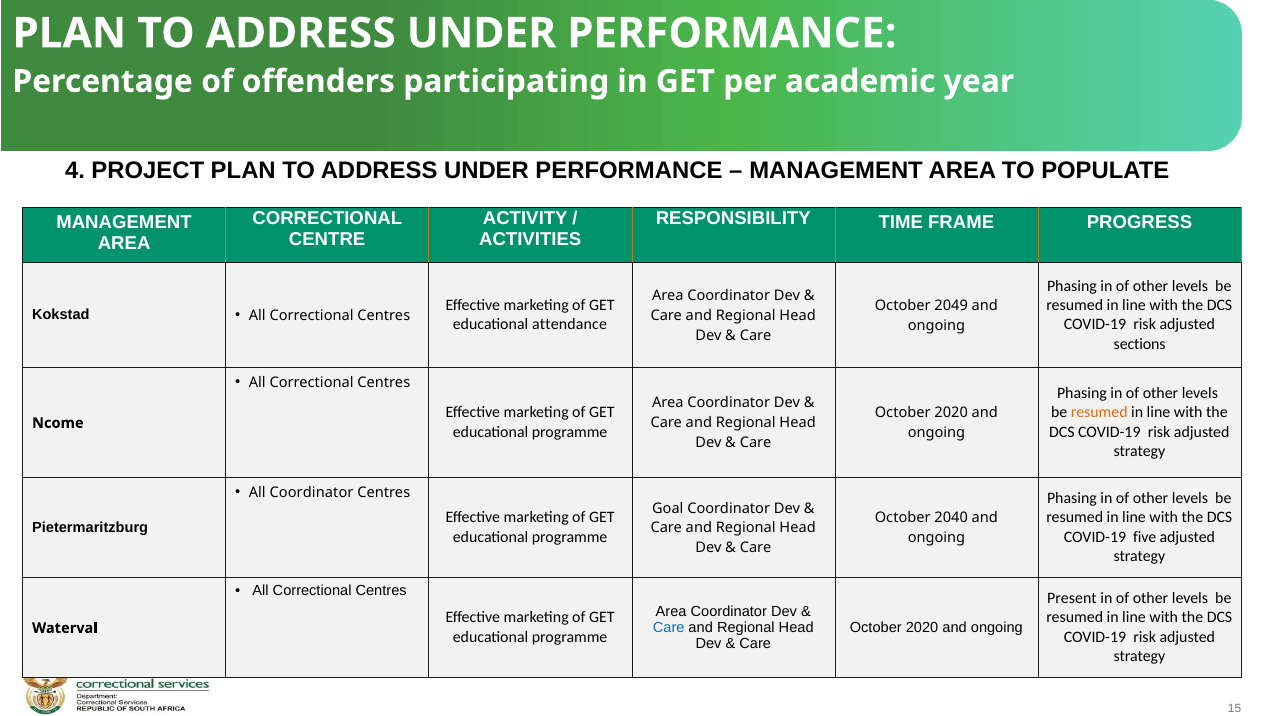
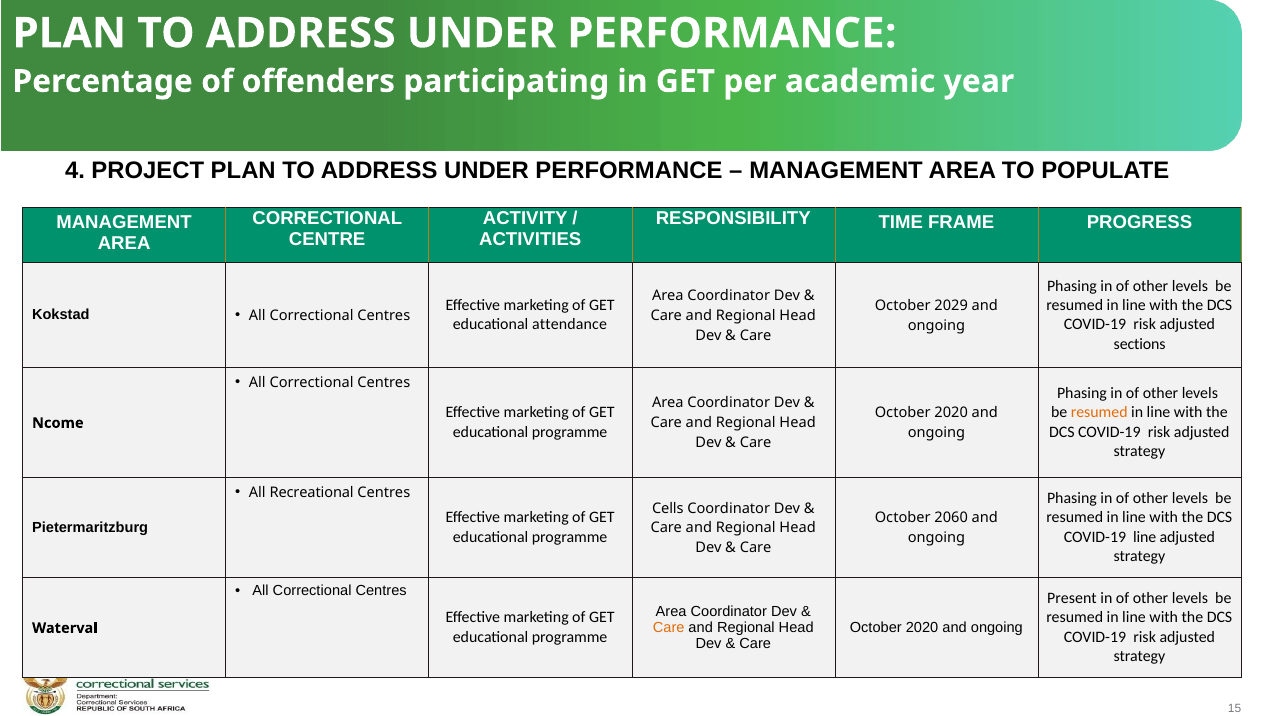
2049: 2049 -> 2029
All Coordinator: Coordinator -> Recreational
Goal: Goal -> Cells
2040: 2040 -> 2060
COVID-19 five: five -> line
Care at (669, 628) colour: blue -> orange
